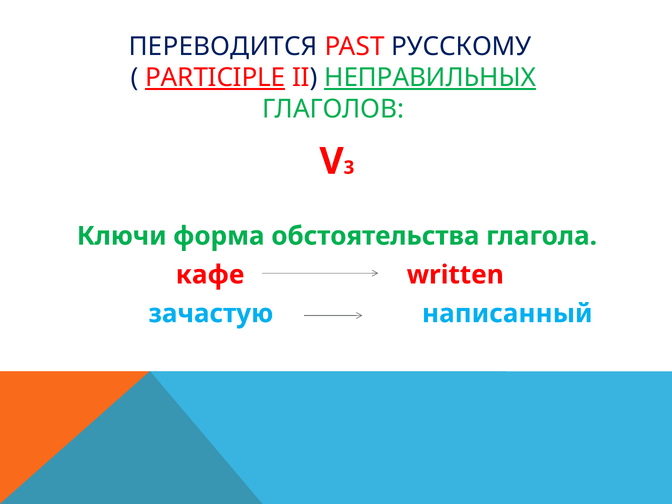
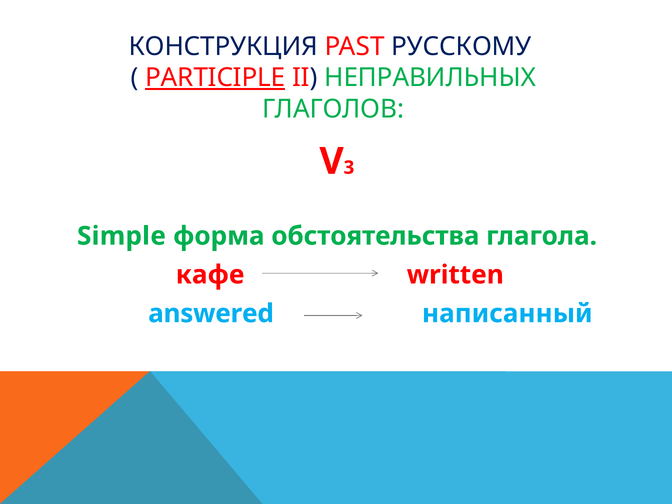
ПЕРЕВОДИТСЯ: ПЕРЕВОДИТСЯ -> КОНСТРУКЦИЯ
НЕПРАВИЛЬНЫХ underline: present -> none
Ключи: Ключи -> Simple
зачастую: зачастую -> answered
